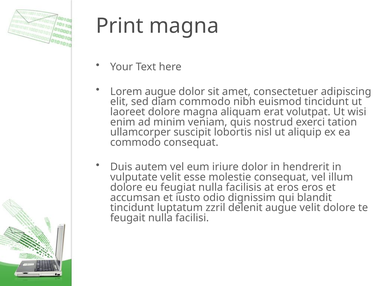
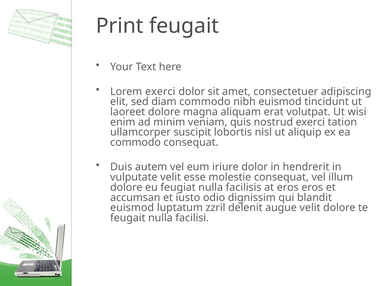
Print magna: magna -> feugait
Lorem augue: augue -> exerci
tincidunt at (132, 208): tincidunt -> euismod
